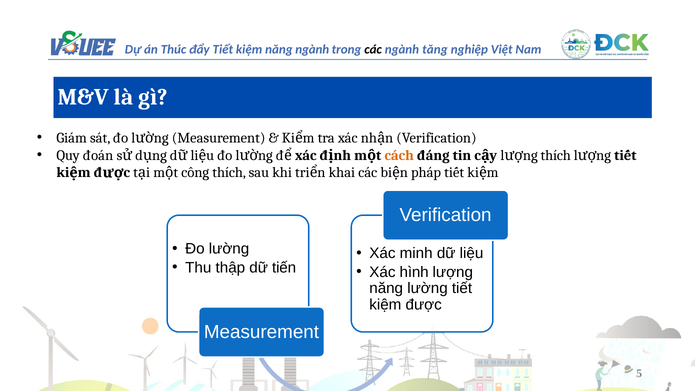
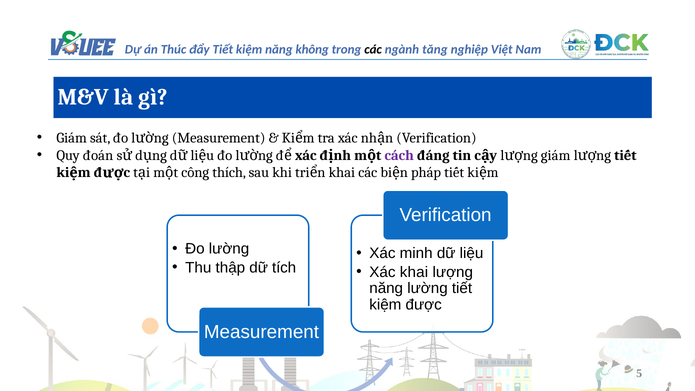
năng ngành: ngành -> không
cách colour: orange -> purple
thích at (556, 155): thích -> giám
tiến: tiến -> tích
Xác hình: hình -> khai
